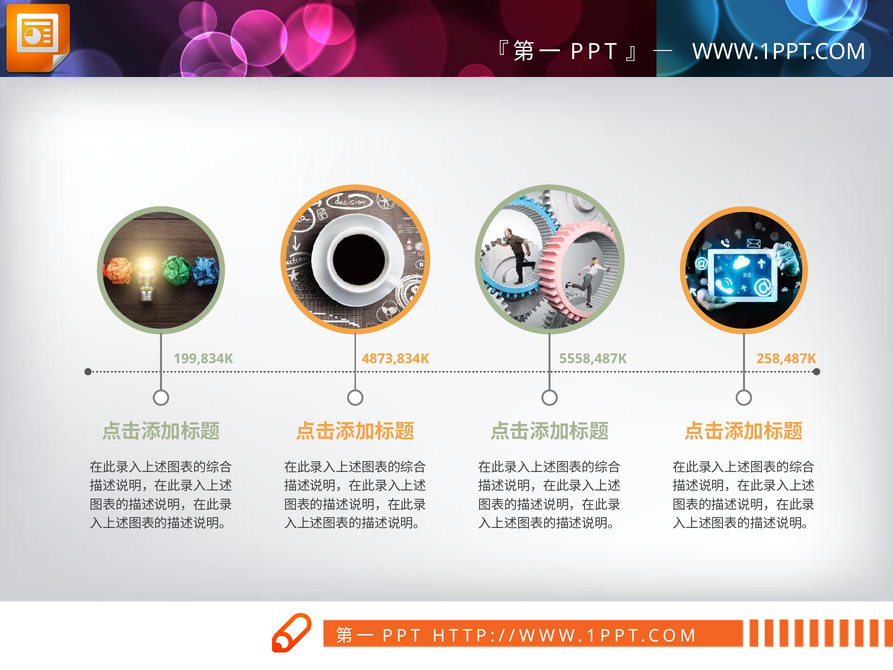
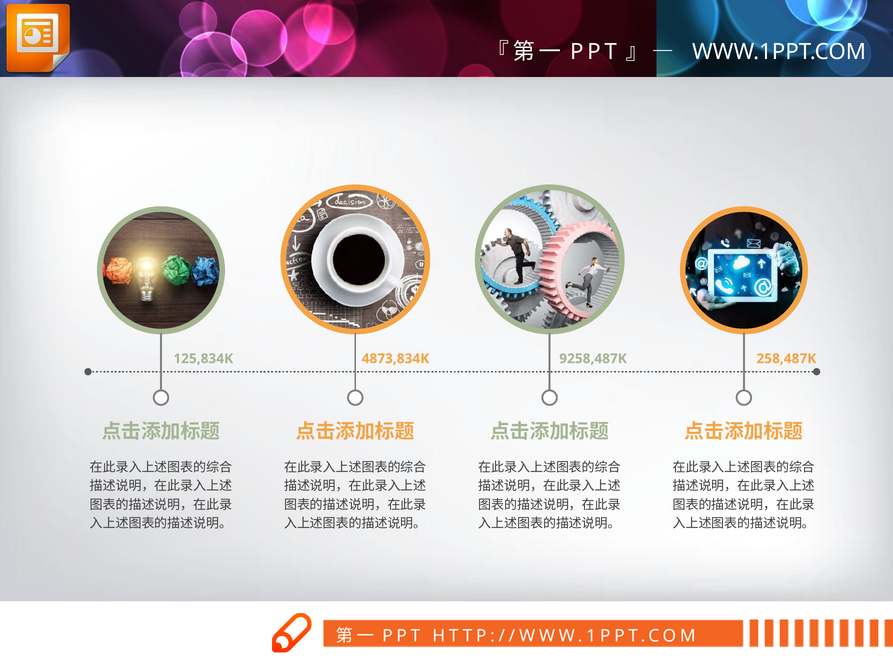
199,834K: 199,834K -> 125,834K
5558,487K: 5558,487K -> 9258,487K
